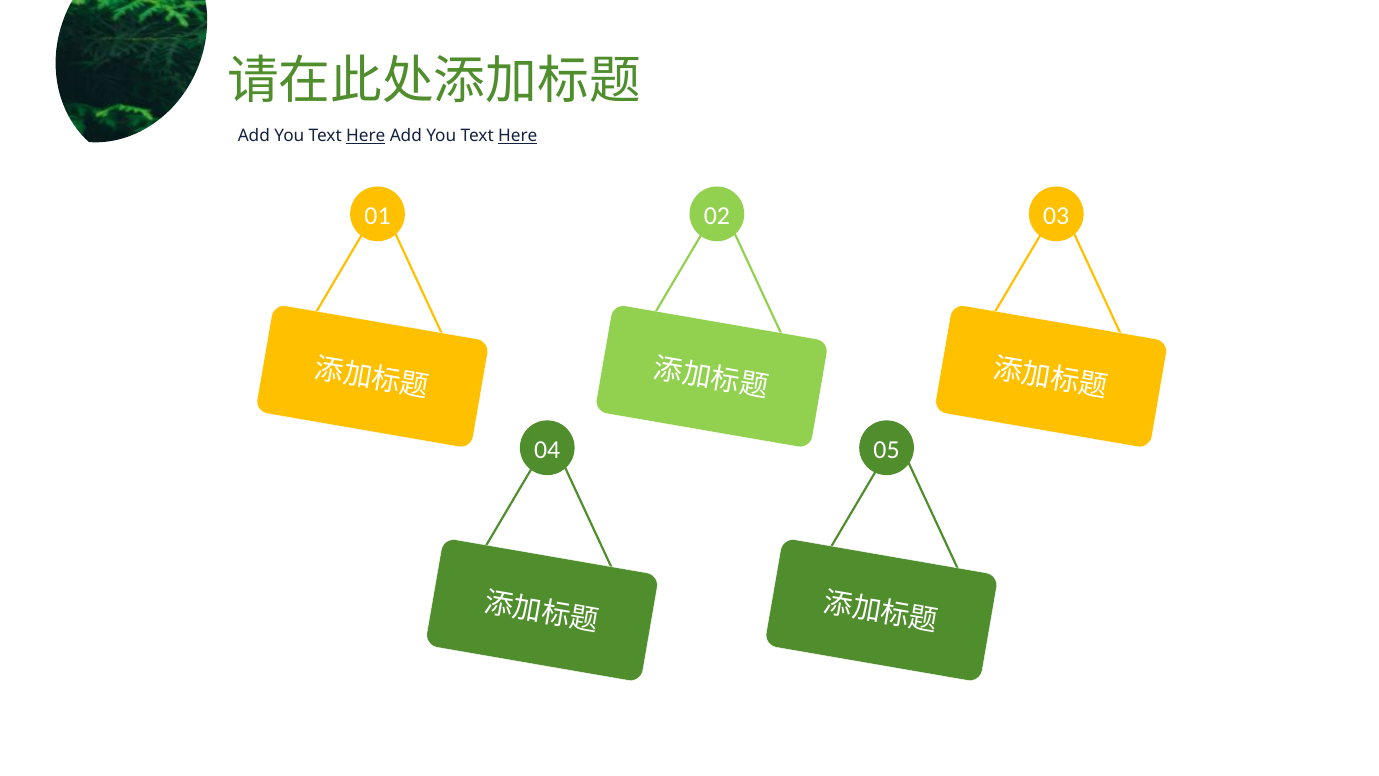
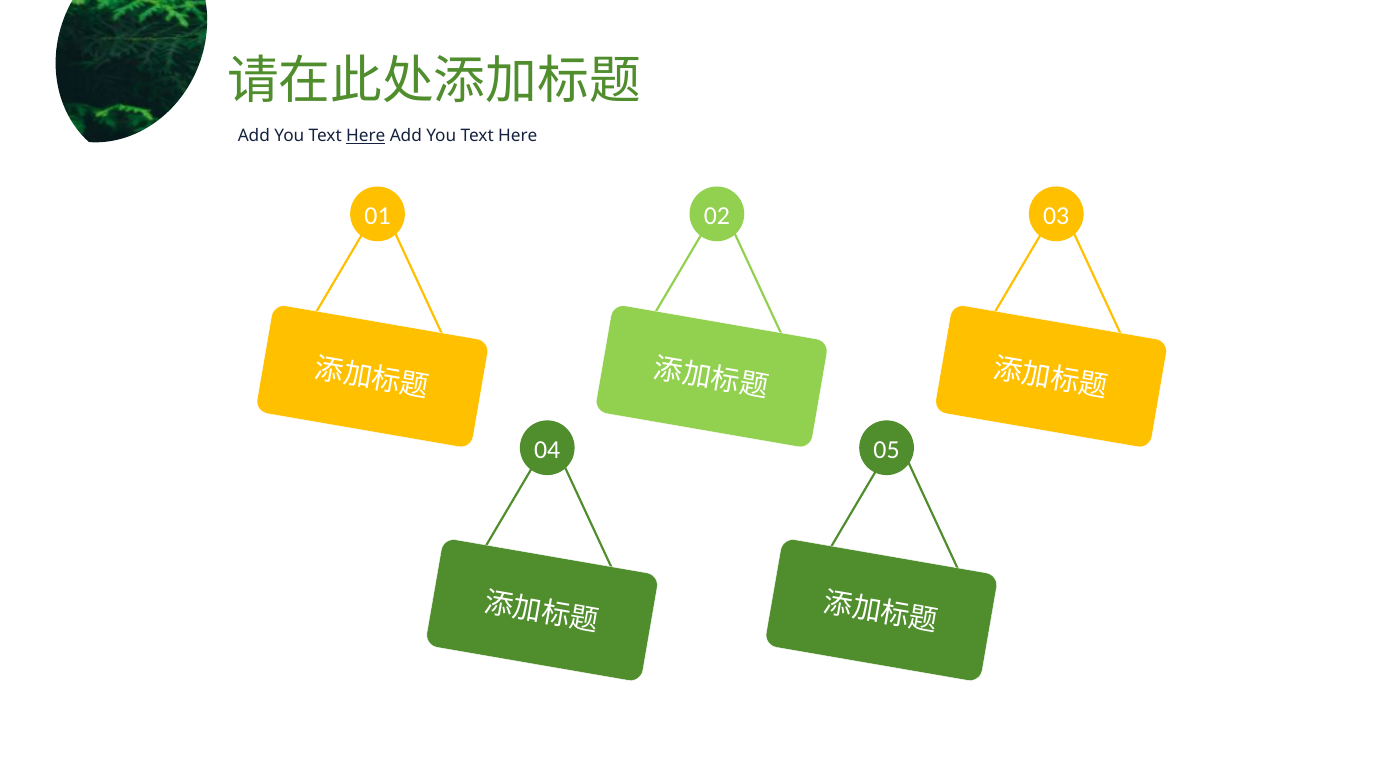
Here at (518, 136) underline: present -> none
